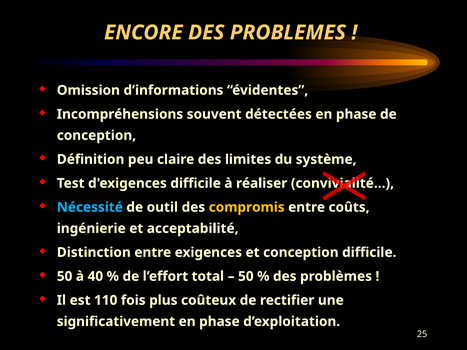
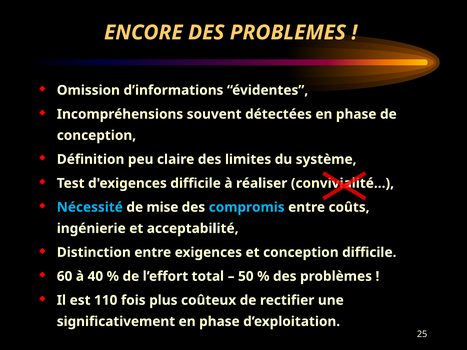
outil: outil -> mise
compromis colour: yellow -> light blue
50 at (65, 277): 50 -> 60
